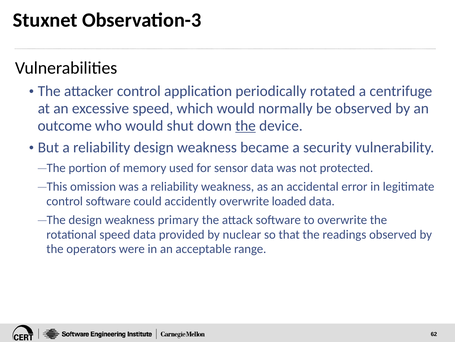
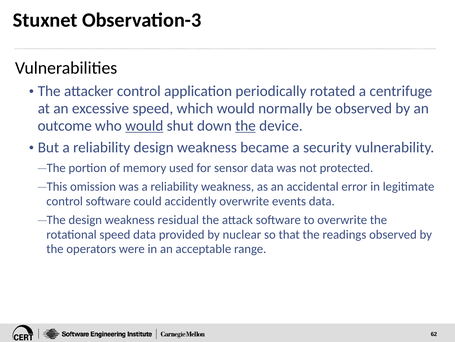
would at (144, 126) underline: none -> present
loaded: loaded -> events
primary: primary -> residual
